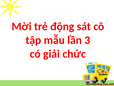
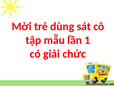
động: động -> dùng
3: 3 -> 1
